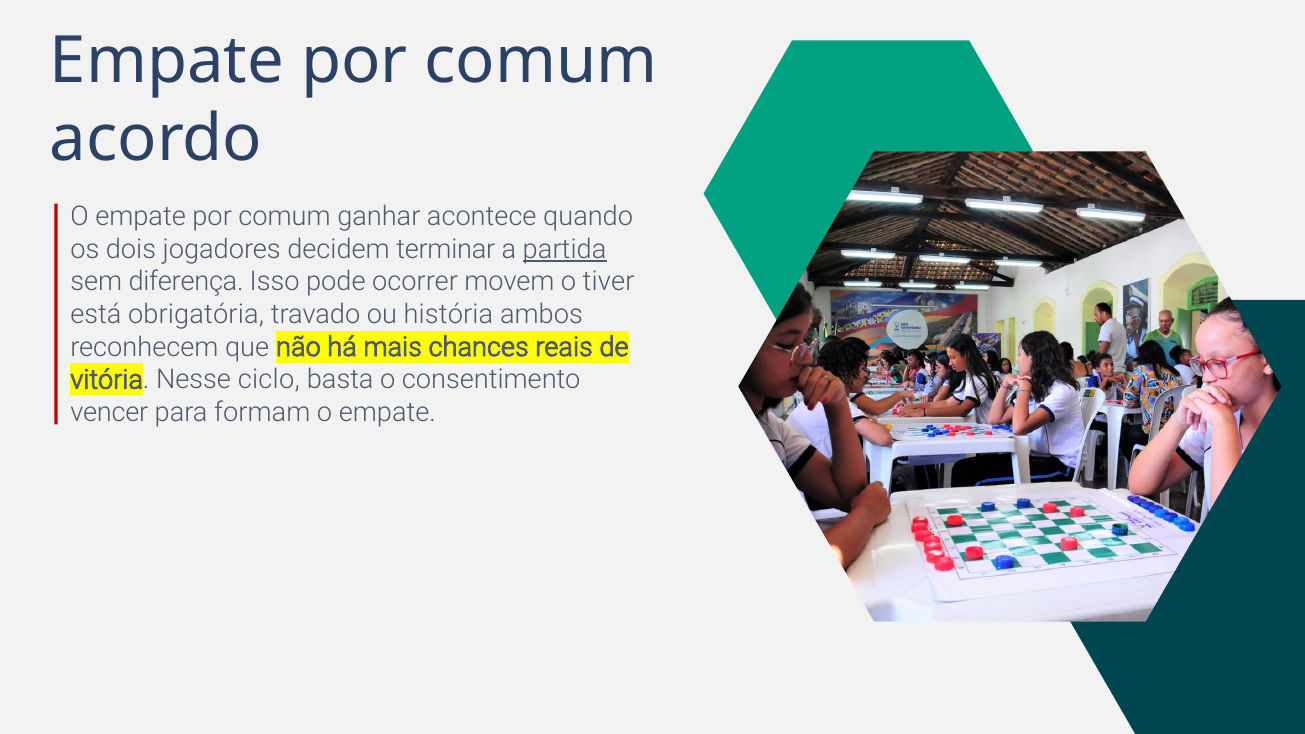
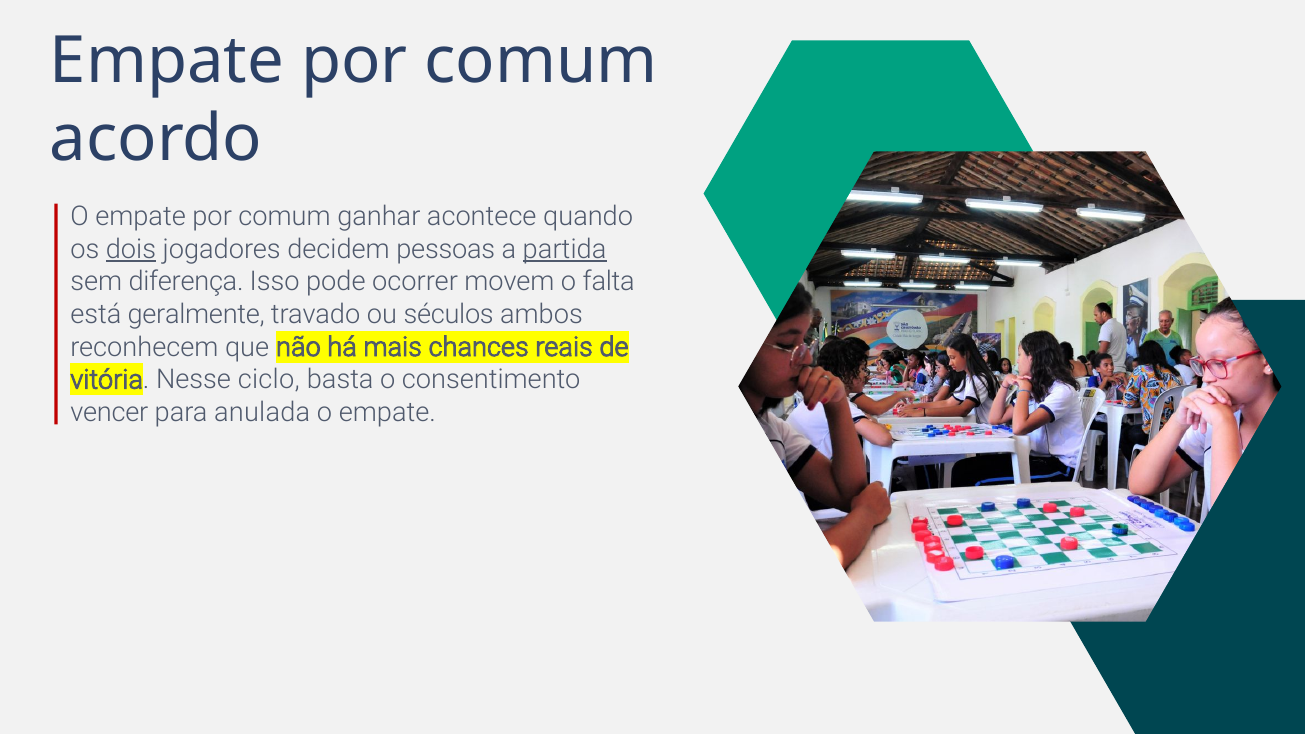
dois underline: none -> present
terminar: terminar -> pessoas
tiver: tiver -> falta
obrigatória: obrigatória -> geralmente
história: história -> séculos
formam: formam -> anulada
